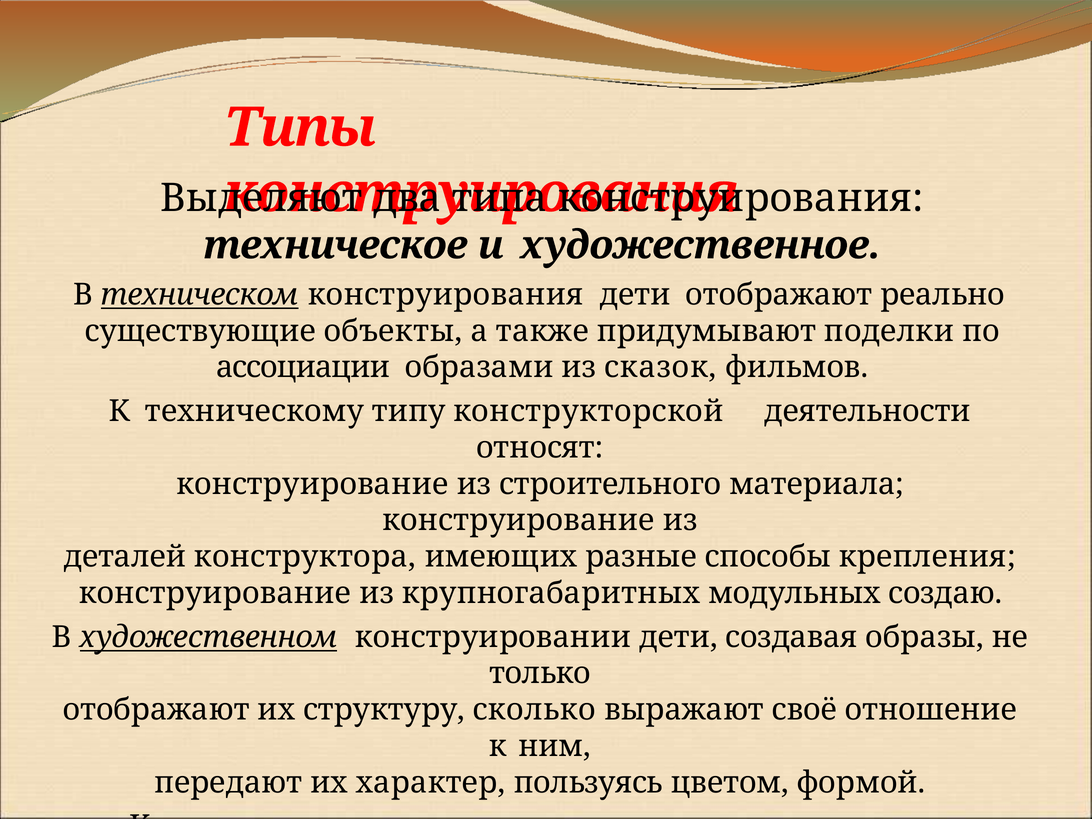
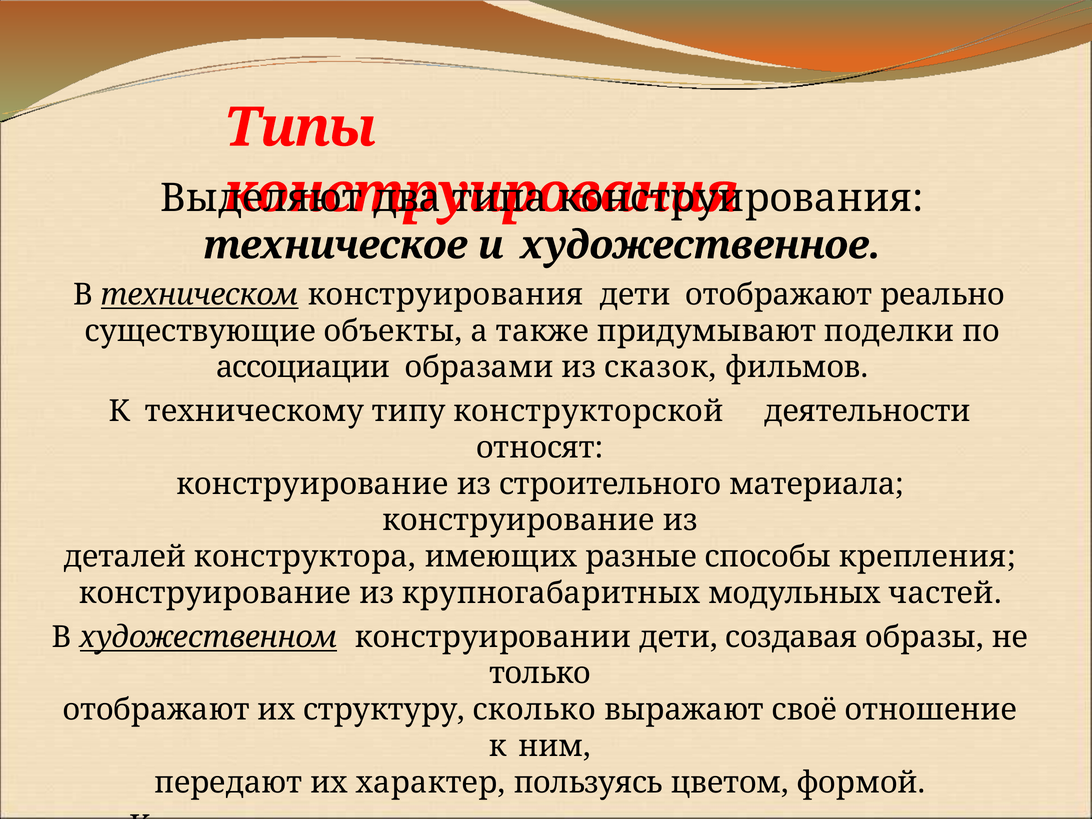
создаю: создаю -> частей
